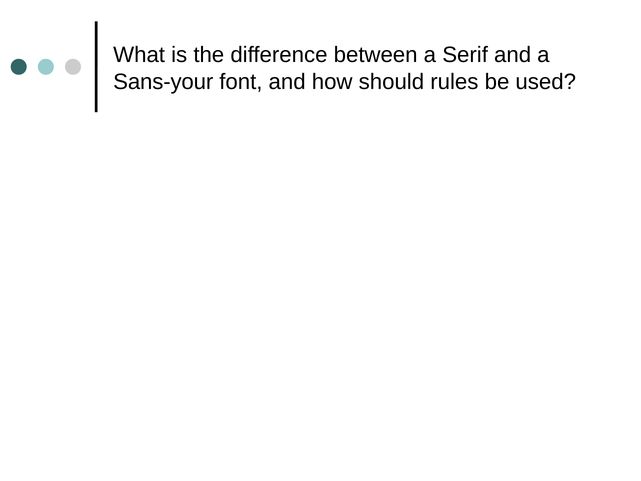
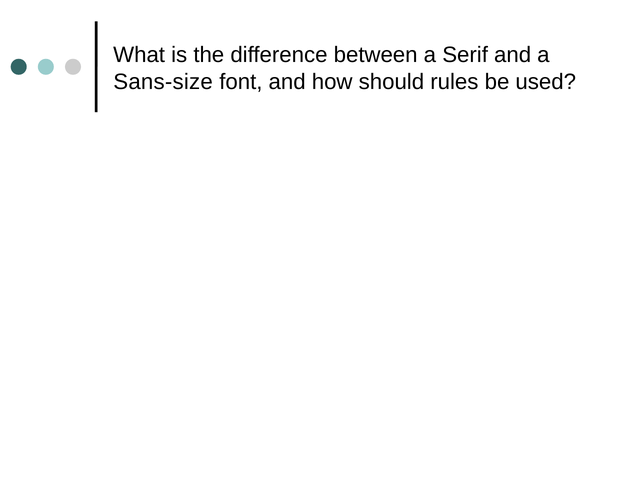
Sans-your: Sans-your -> Sans-size
